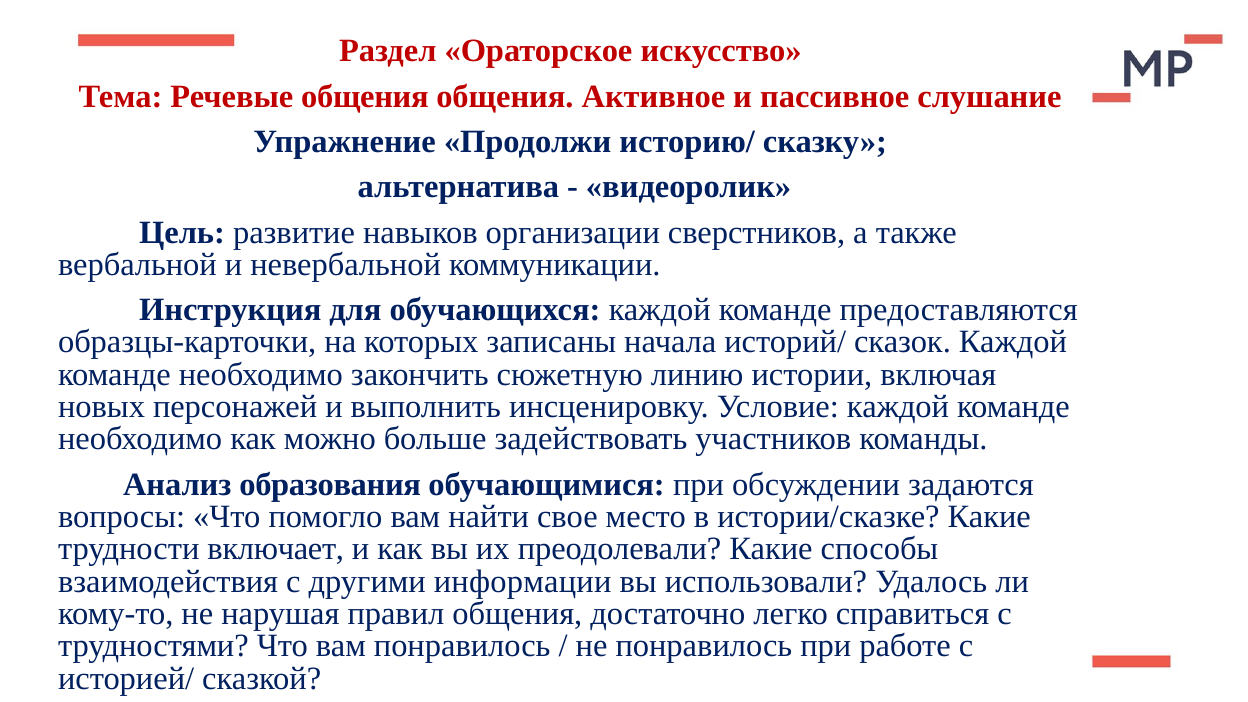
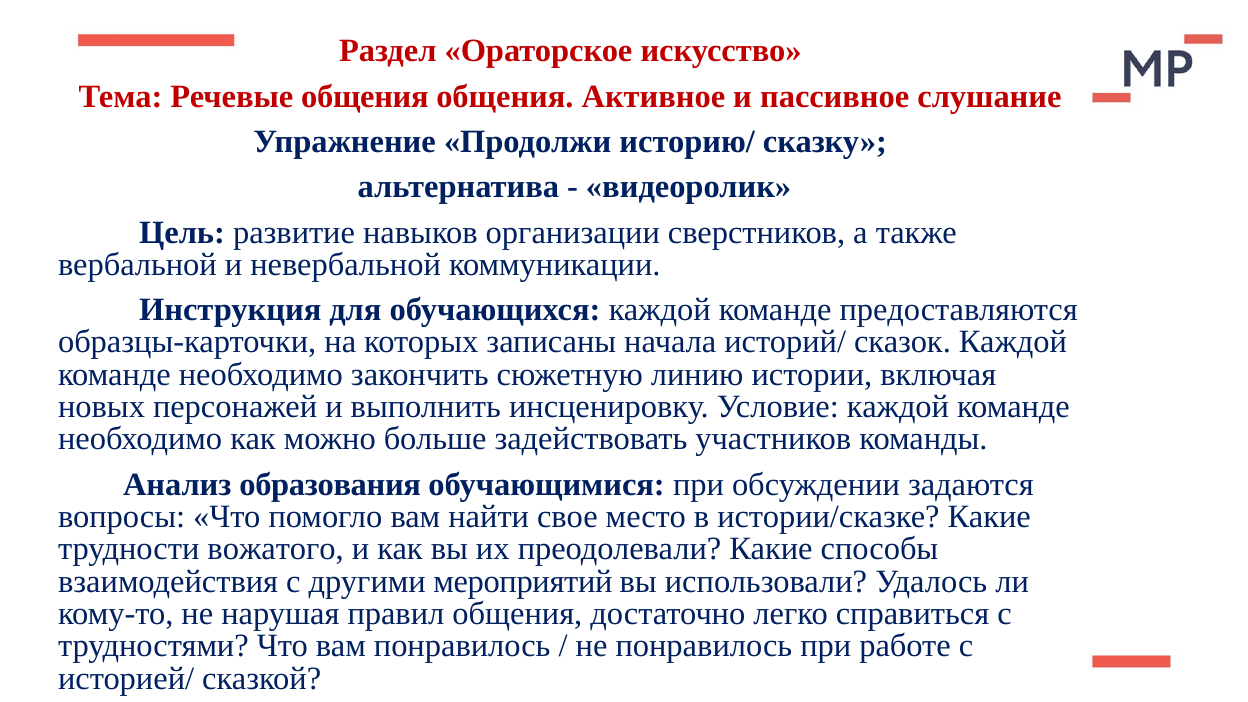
включает: включает -> вожатого
информации: информации -> мероприятий
